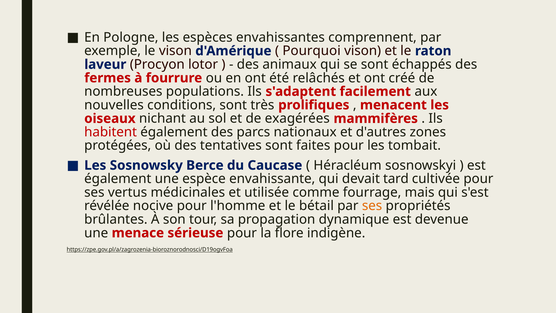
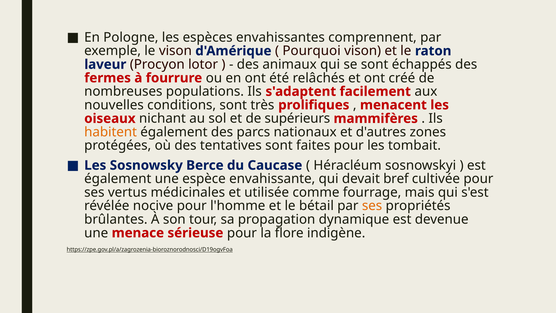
exagérées: exagérées -> supérieurs
habitent colour: red -> orange
tard: tard -> bref
